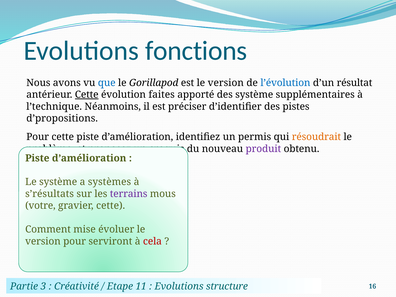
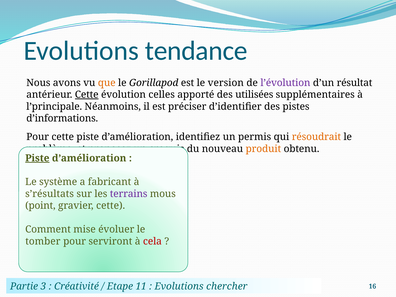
fonctions: fonctions -> tendance
que colour: blue -> orange
l’évolution colour: blue -> purple
faites: faites -> celles
des système: système -> utilisées
l’technique: l’technique -> l’principale
d’propositions: d’propositions -> d’informations
produit colour: purple -> orange
Piste at (37, 158) underline: none -> present
systèmes: systèmes -> fabricant
votre: votre -> point
version at (43, 241): version -> tomber
structure: structure -> chercher
